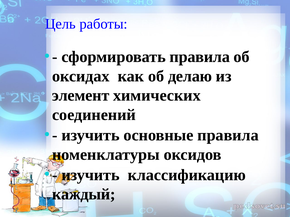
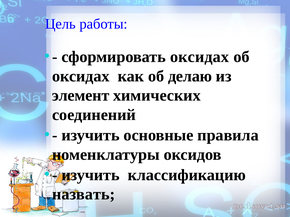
сформировать правила: правила -> оксидах
каждый: каждый -> назвать
